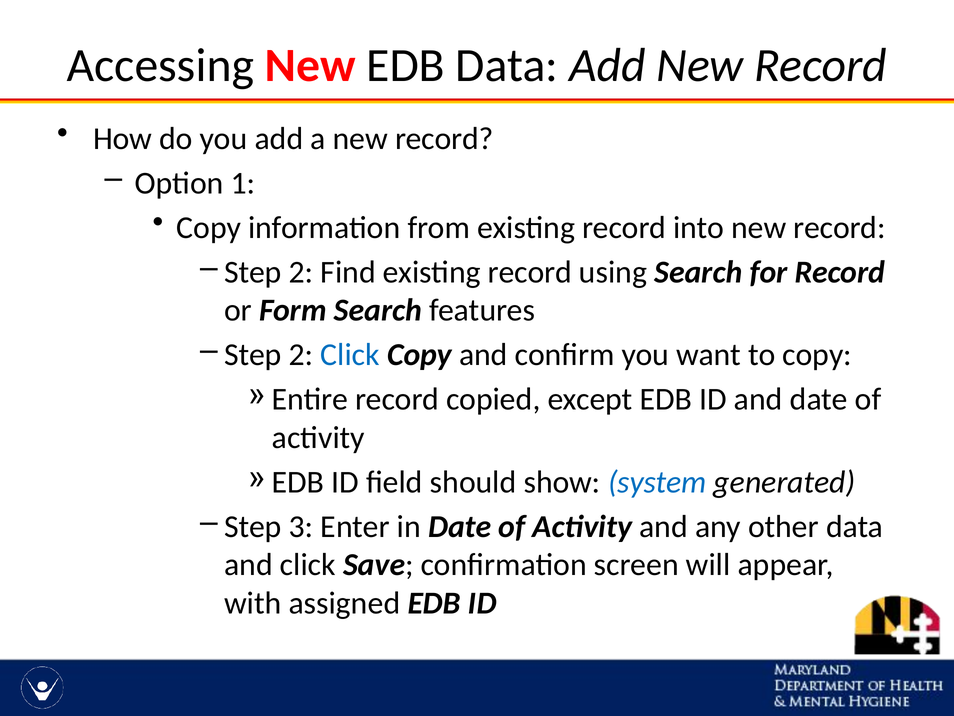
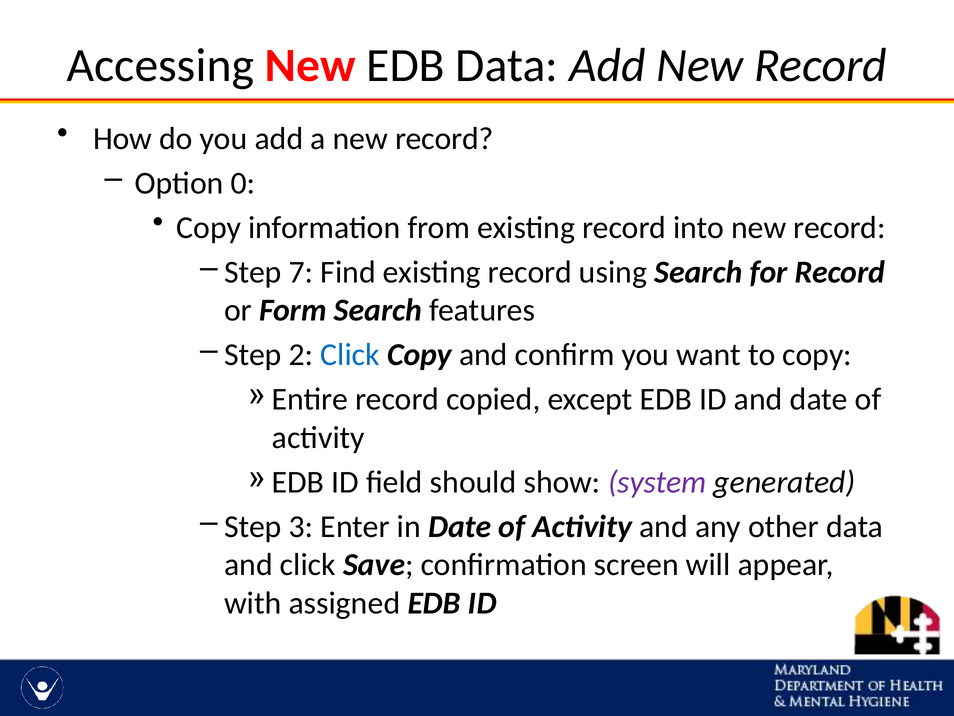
1: 1 -> 0
2 at (301, 272): 2 -> 7
system colour: blue -> purple
